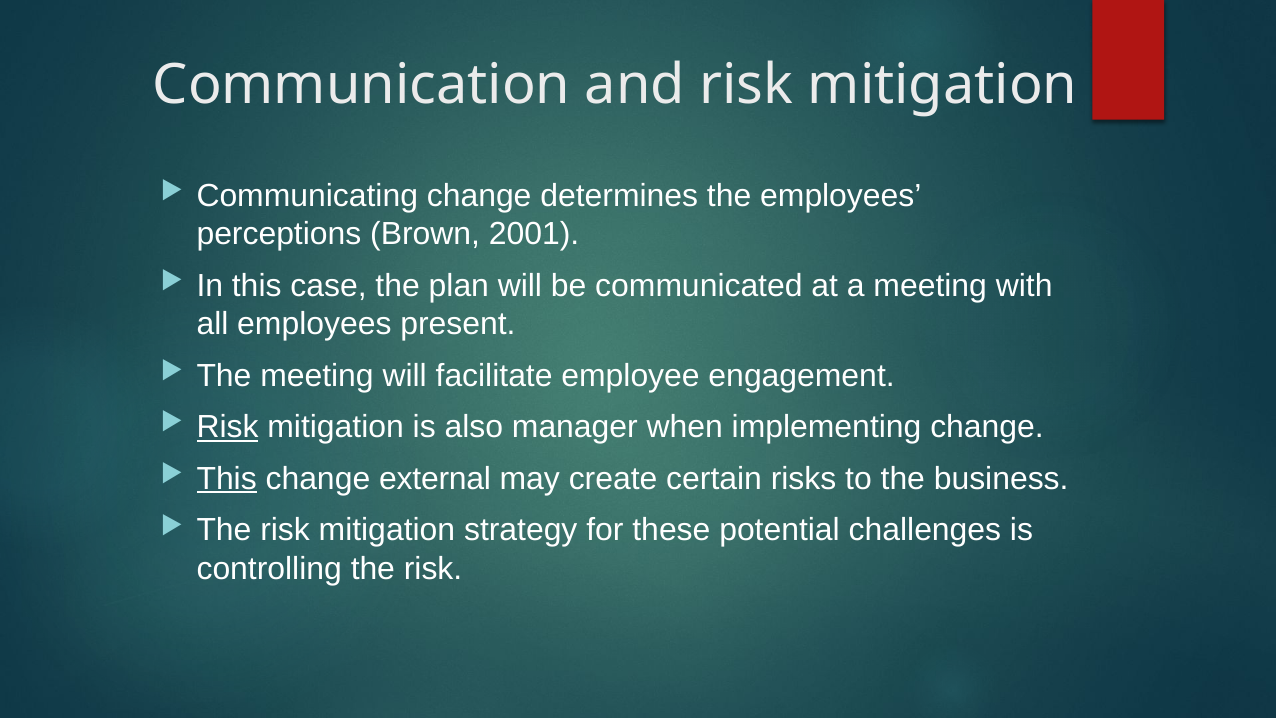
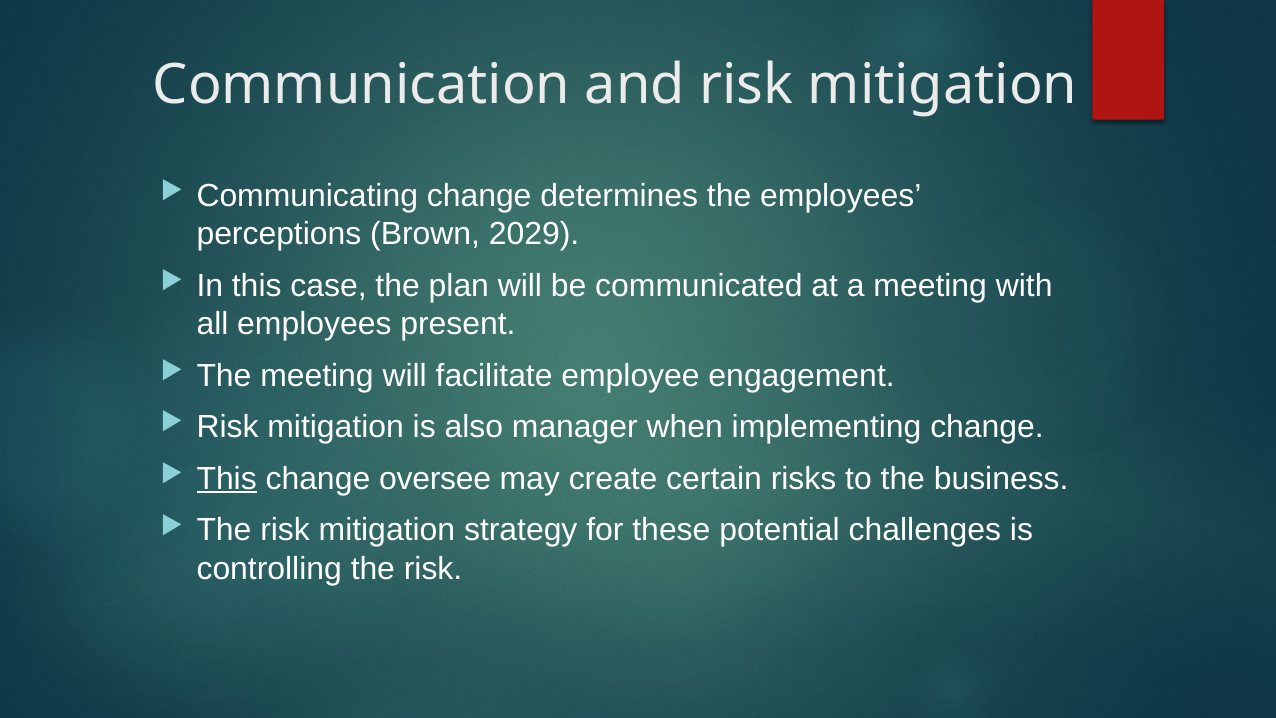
2001: 2001 -> 2029
Risk at (228, 427) underline: present -> none
external: external -> oversee
